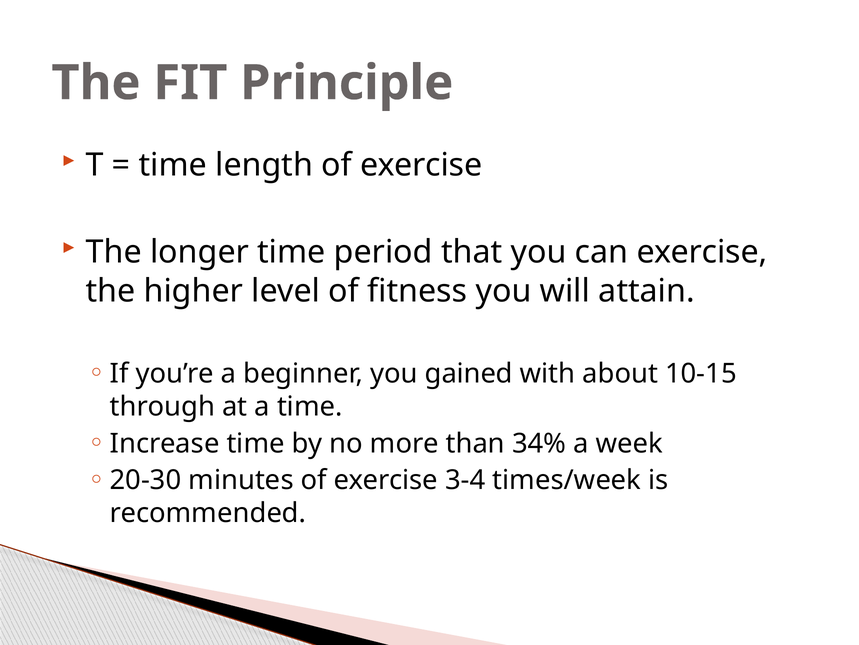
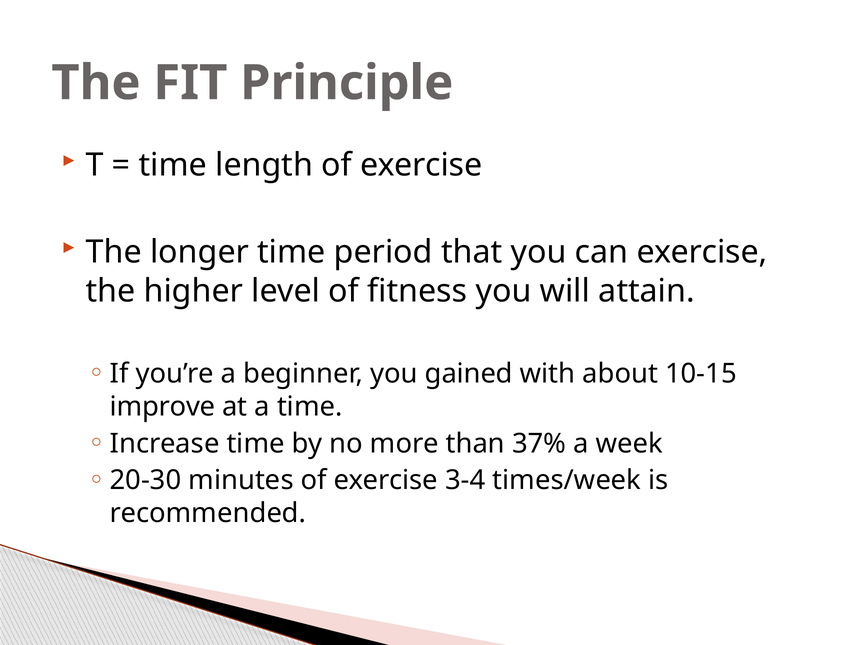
through: through -> improve
34%: 34% -> 37%
